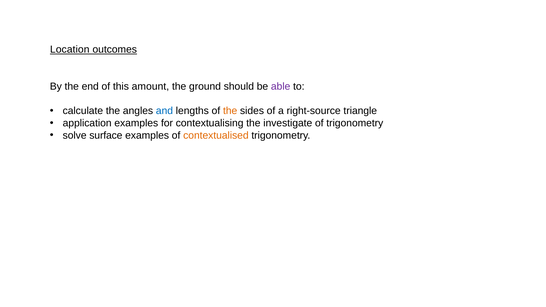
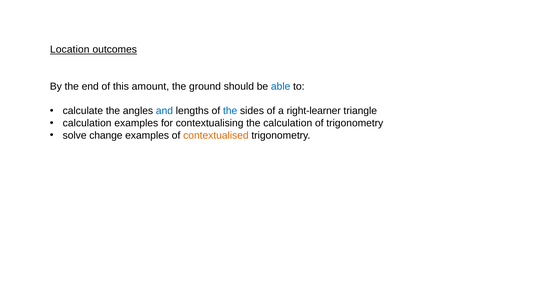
able colour: purple -> blue
the at (230, 111) colour: orange -> blue
right-source: right-source -> right-learner
application at (87, 123): application -> calculation
the investigate: investigate -> calculation
surface: surface -> change
